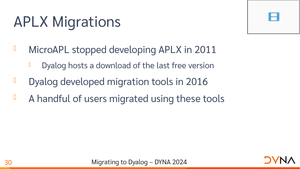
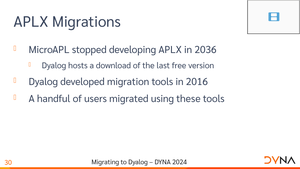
2011: 2011 -> 2036
